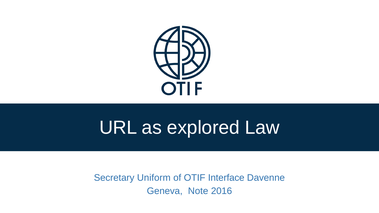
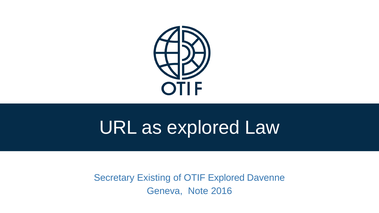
Uniform: Uniform -> Existing
OTIF Interface: Interface -> Explored
